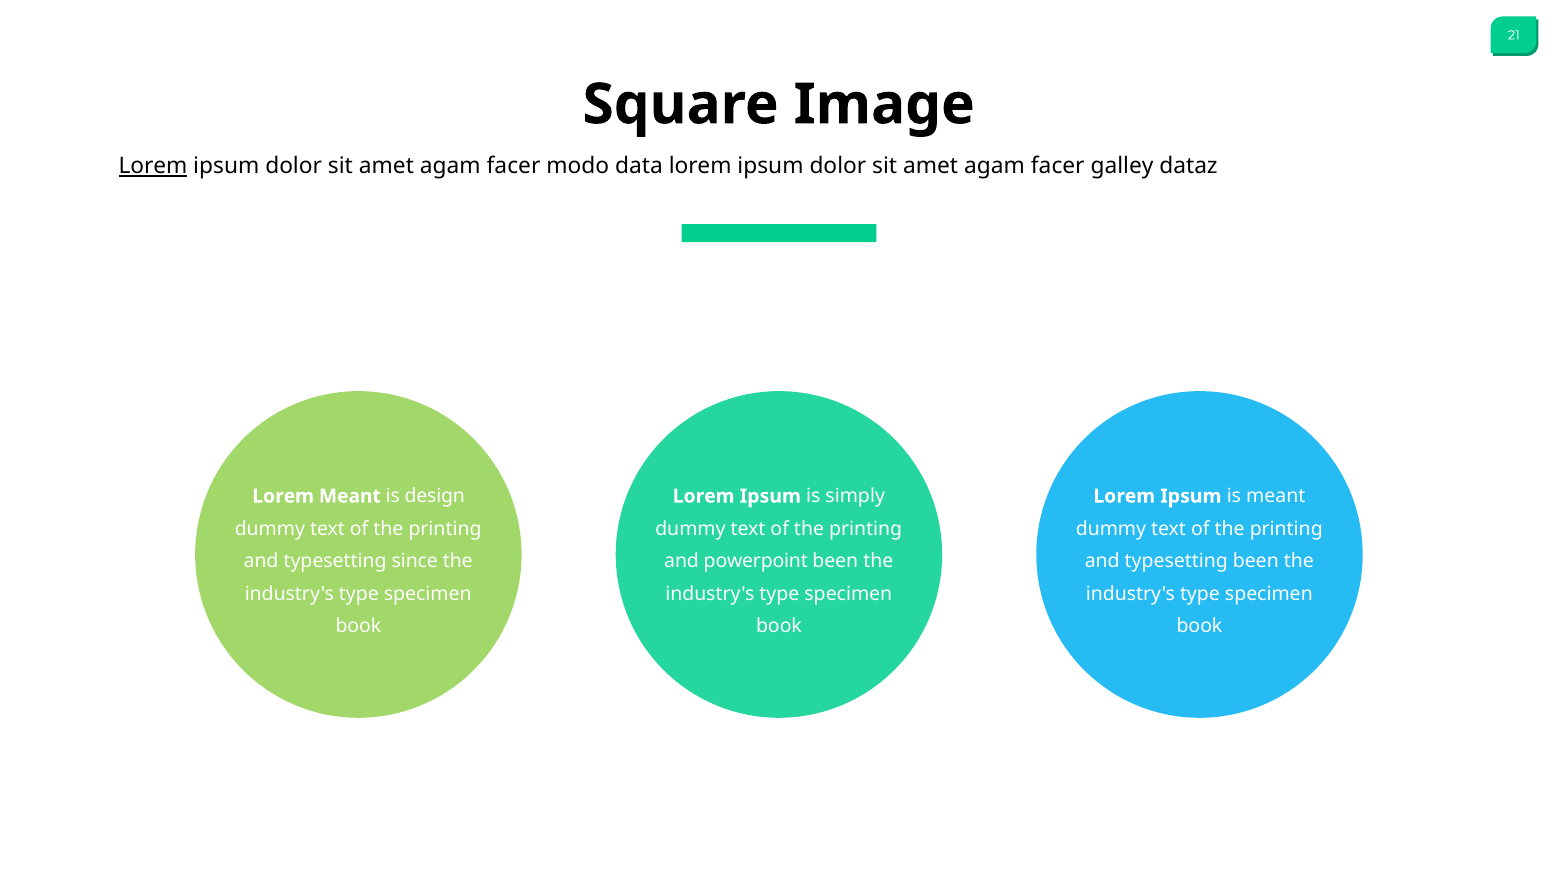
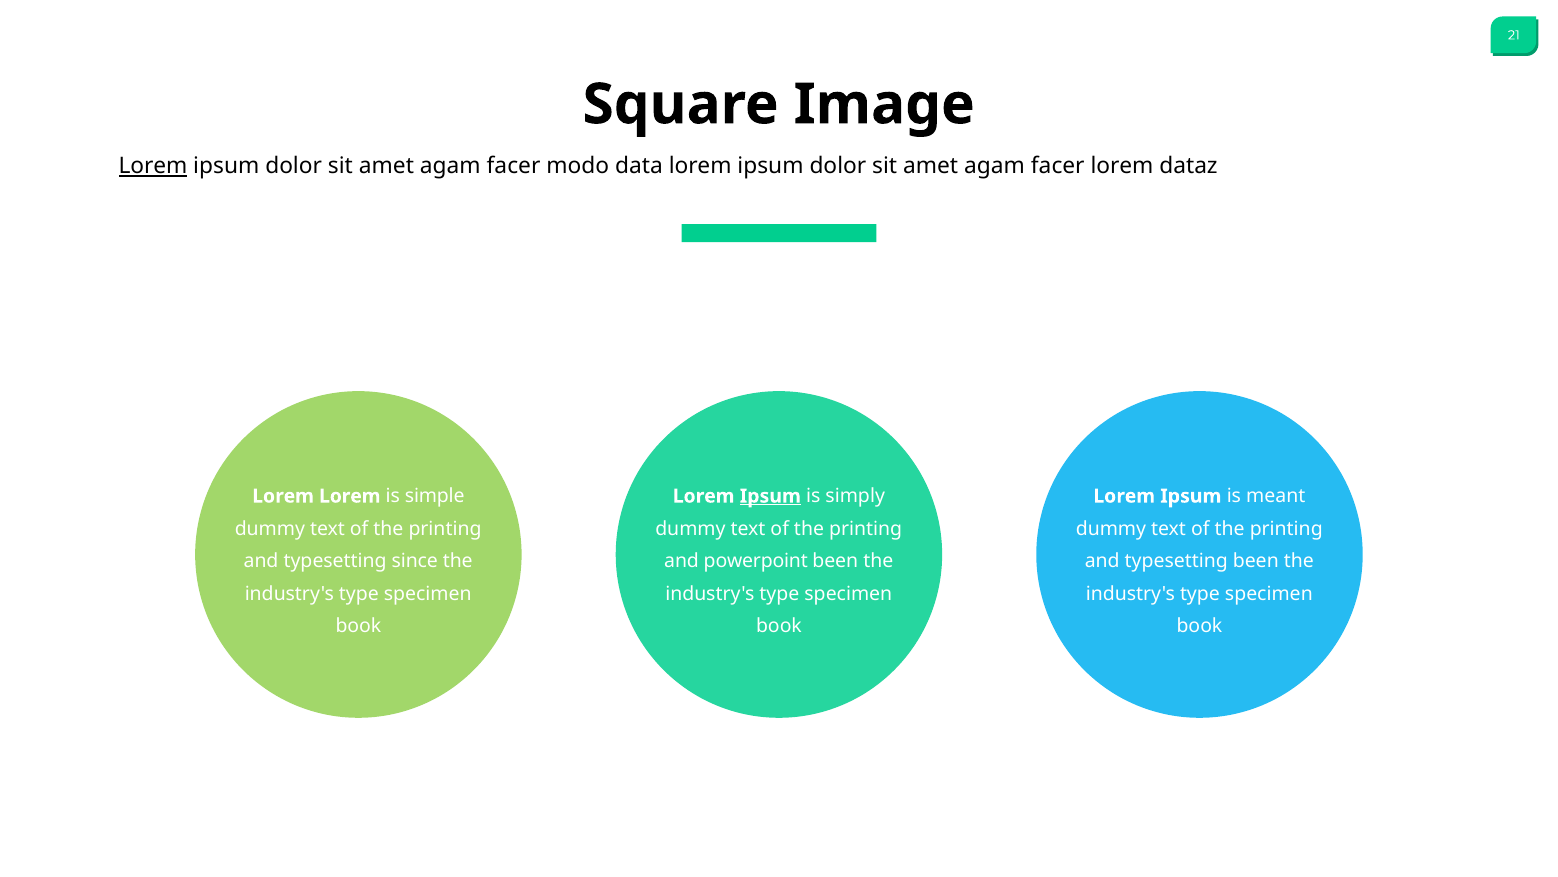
facer galley: galley -> lorem
Lorem Meant: Meant -> Lorem
design: design -> simple
Ipsum at (770, 496) underline: none -> present
